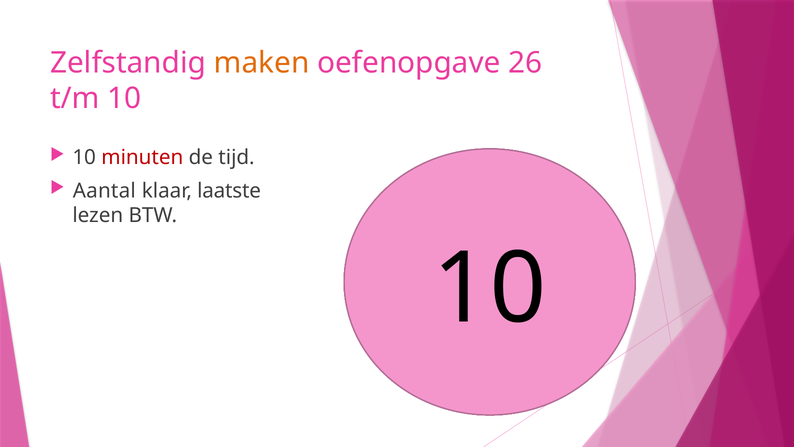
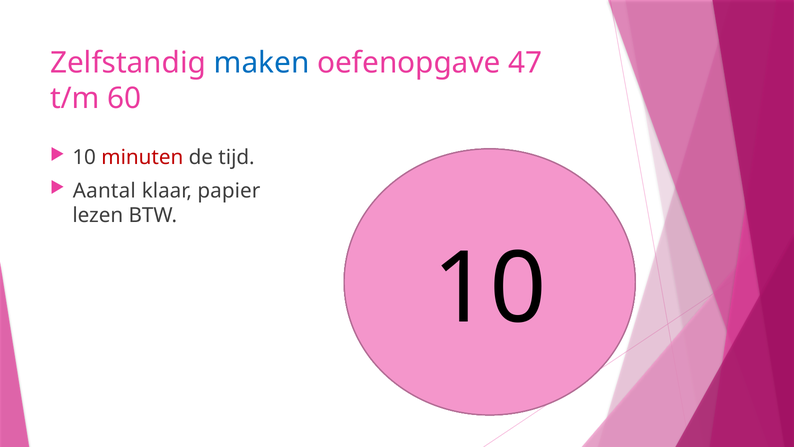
maken colour: orange -> blue
26: 26 -> 47
t/m 10: 10 -> 60
laatste: laatste -> papier
